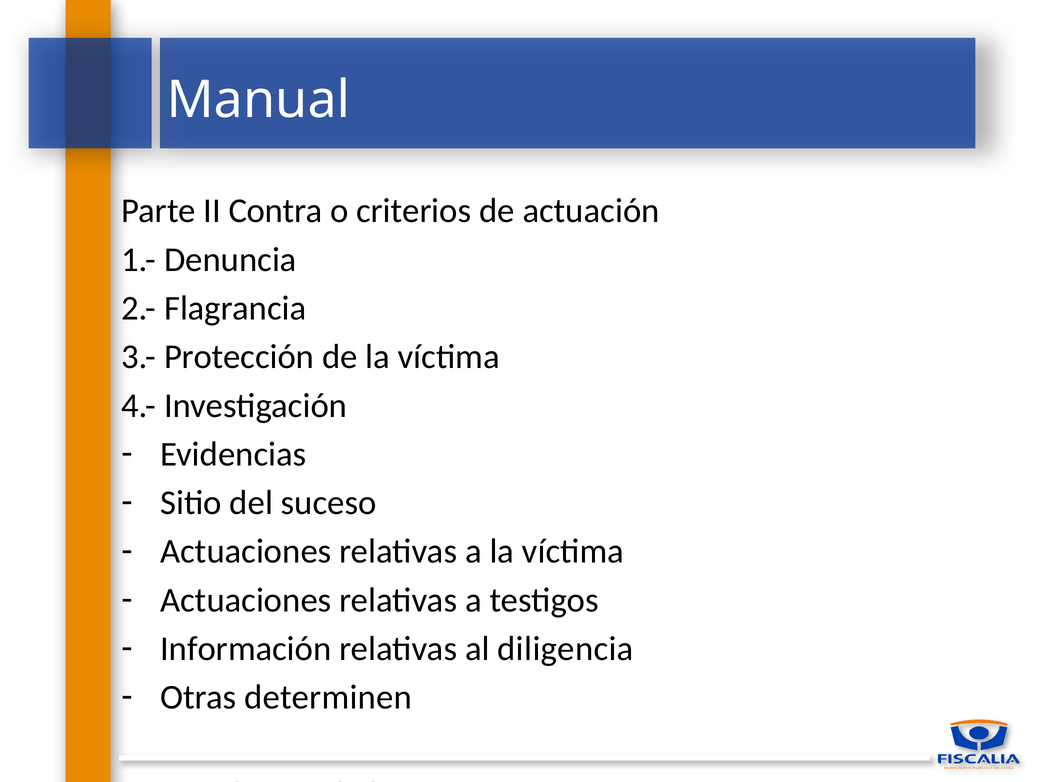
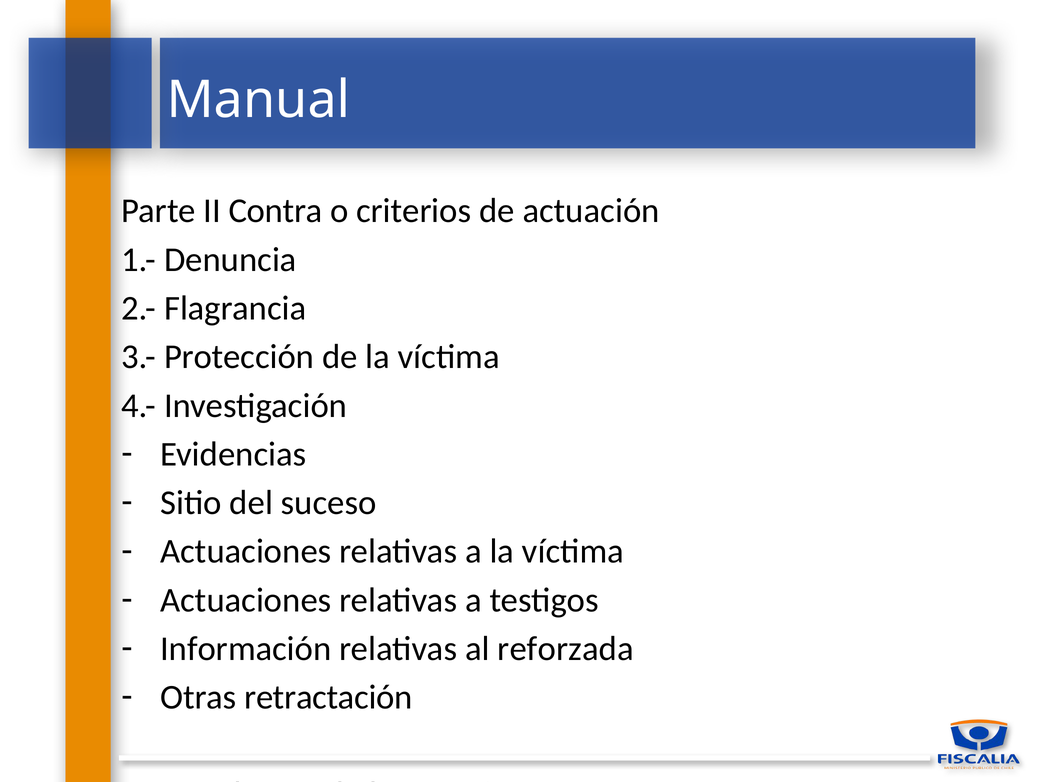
diligencia: diligencia -> reforzada
determinen: determinen -> retractación
